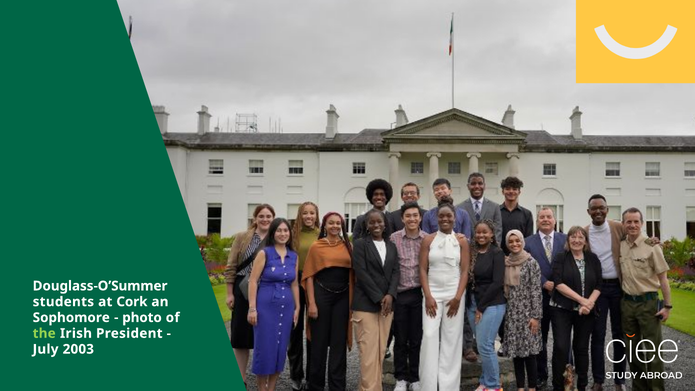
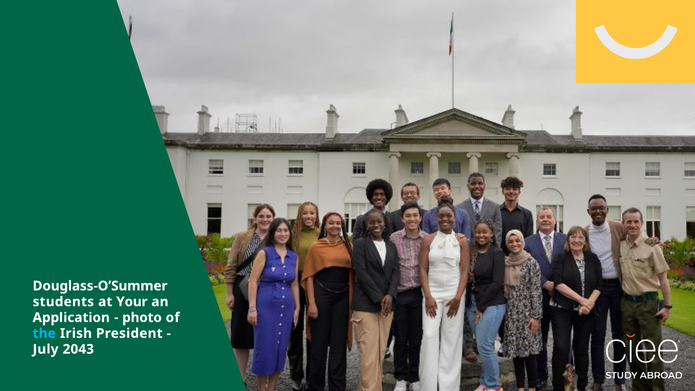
Cork: Cork -> Your
Sophomore: Sophomore -> Application
the colour: light green -> light blue
2003: 2003 -> 2043
